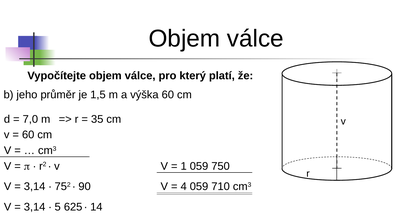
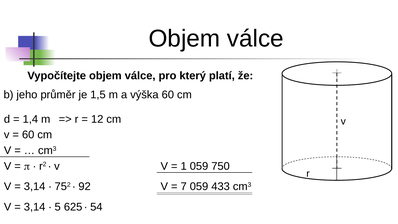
7,0: 7,0 -> 1,4
35: 35 -> 12
90: 90 -> 92
4: 4 -> 7
710: 710 -> 433
14: 14 -> 54
